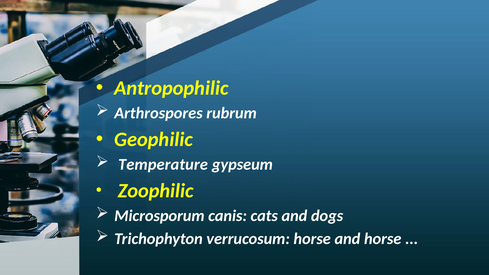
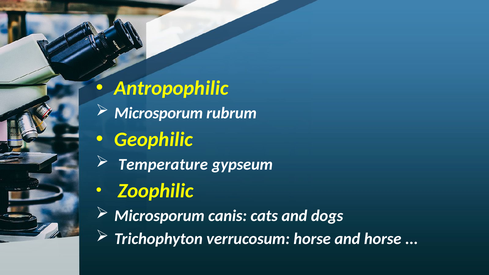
Arthrospores at (159, 113): Arthrospores -> Microsporum
